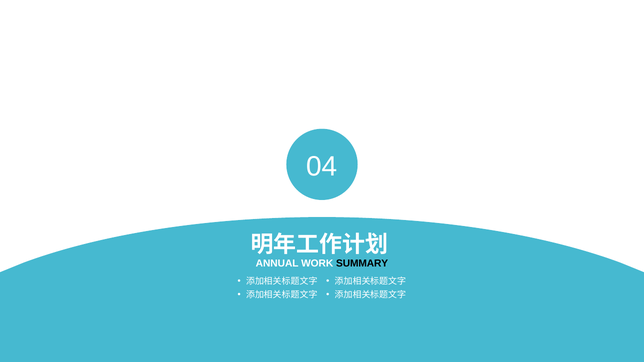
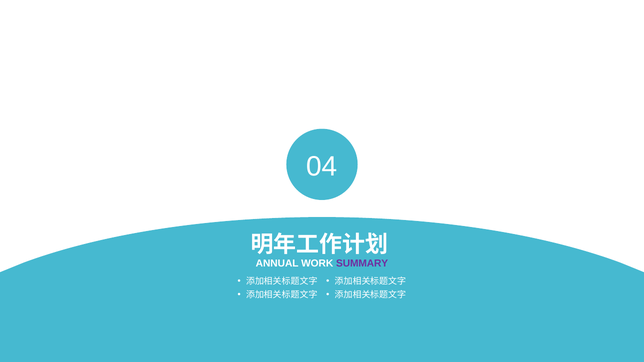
SUMMARY colour: black -> purple
